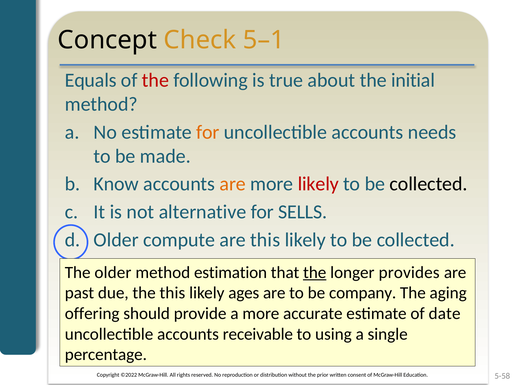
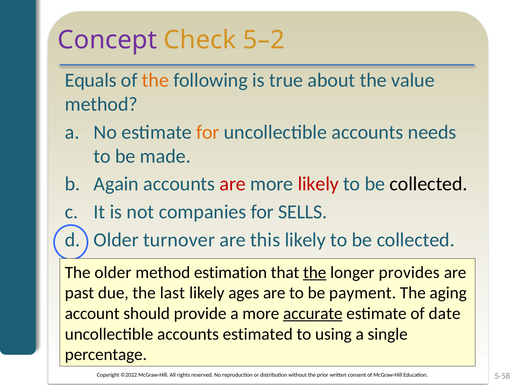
Concept colour: black -> purple
5–1: 5–1 -> 5–2
the at (155, 80) colour: red -> orange
initial: initial -> value
Know: Know -> Again
are at (233, 184) colour: orange -> red
alternative: alternative -> companies
compute: compute -> turnover
the this: this -> last
company: company -> payment
offering: offering -> account
accurate underline: none -> present
receivable: receivable -> estimated
